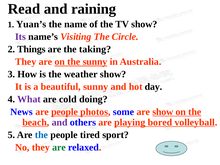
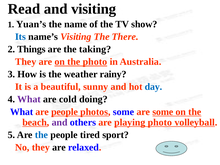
and raining: raining -> visiting
Its colour: purple -> blue
Circle: Circle -> There
the sunny: sunny -> photo
weather show: show -> rainy
day colour: black -> blue
News at (21, 112): News -> What
are show: show -> some
playing bored: bored -> photo
are at (59, 147) colour: green -> black
